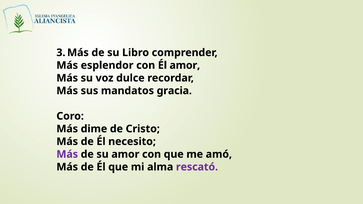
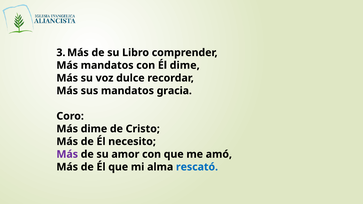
Más esplendor: esplendor -> mandatos
Él amor: amor -> dime
rescató colour: purple -> blue
